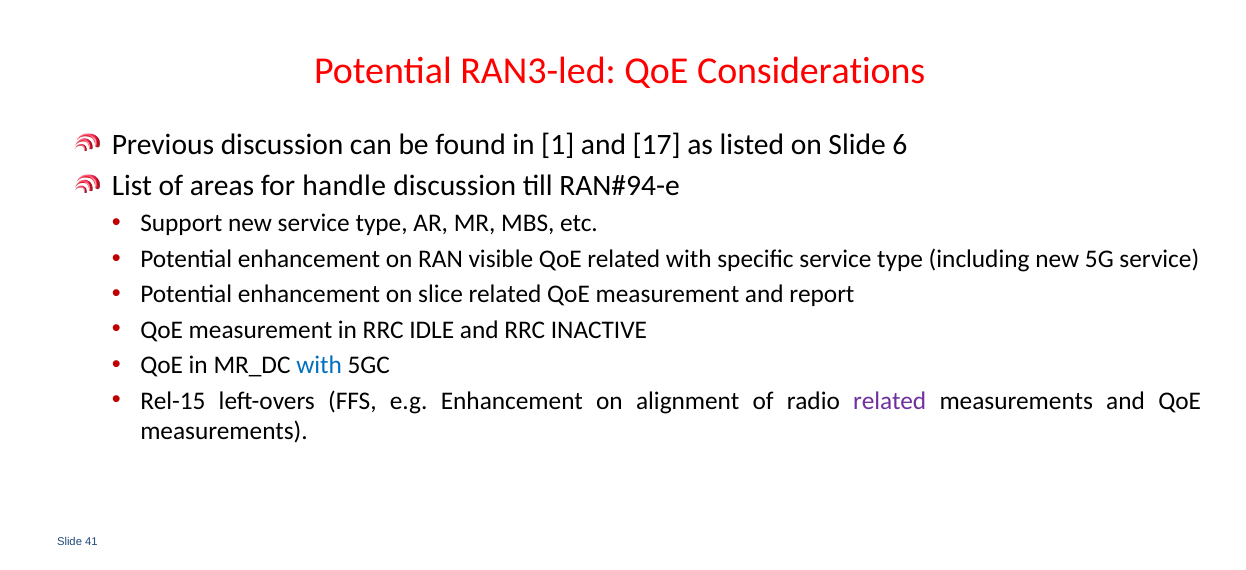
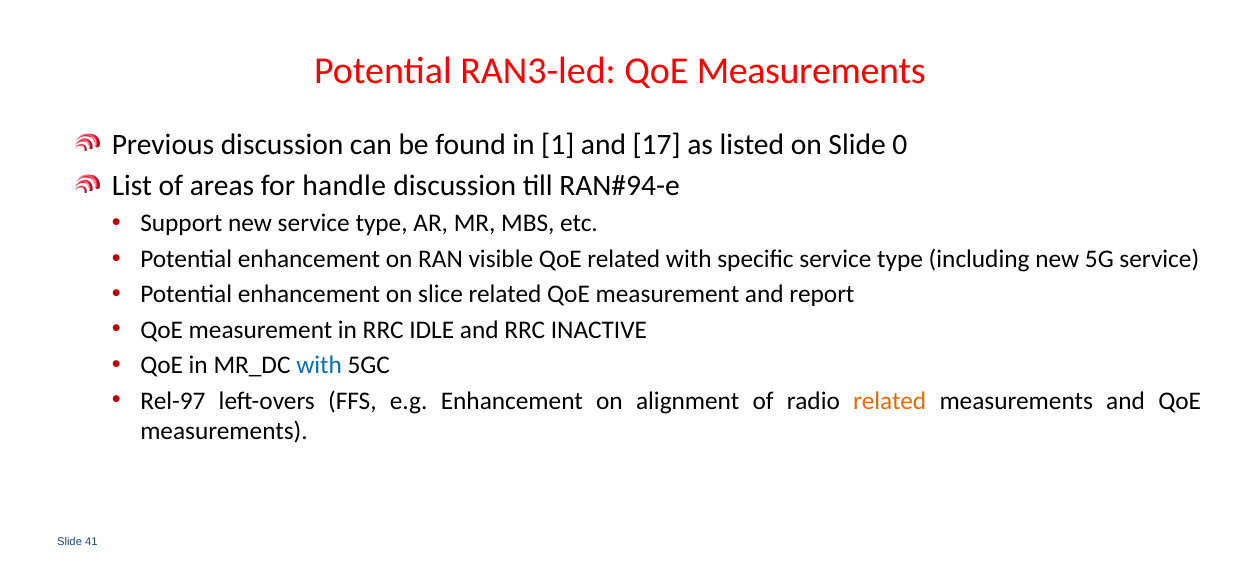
RAN3-led QoE Considerations: Considerations -> Measurements
6: 6 -> 0
Rel-15: Rel-15 -> Rel-97
related at (890, 401) colour: purple -> orange
